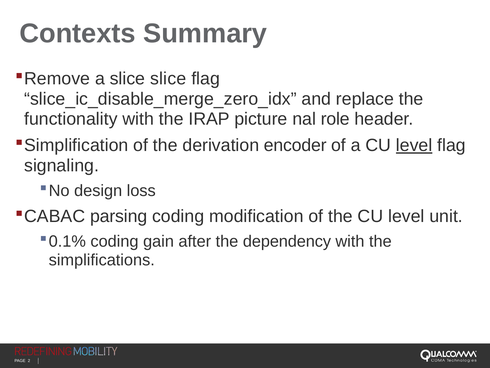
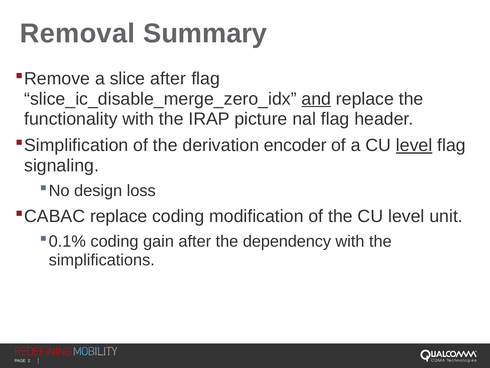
Contexts: Contexts -> Removal
slice slice: slice -> after
and underline: none -> present
nal role: role -> flag
parsing at (119, 216): parsing -> replace
